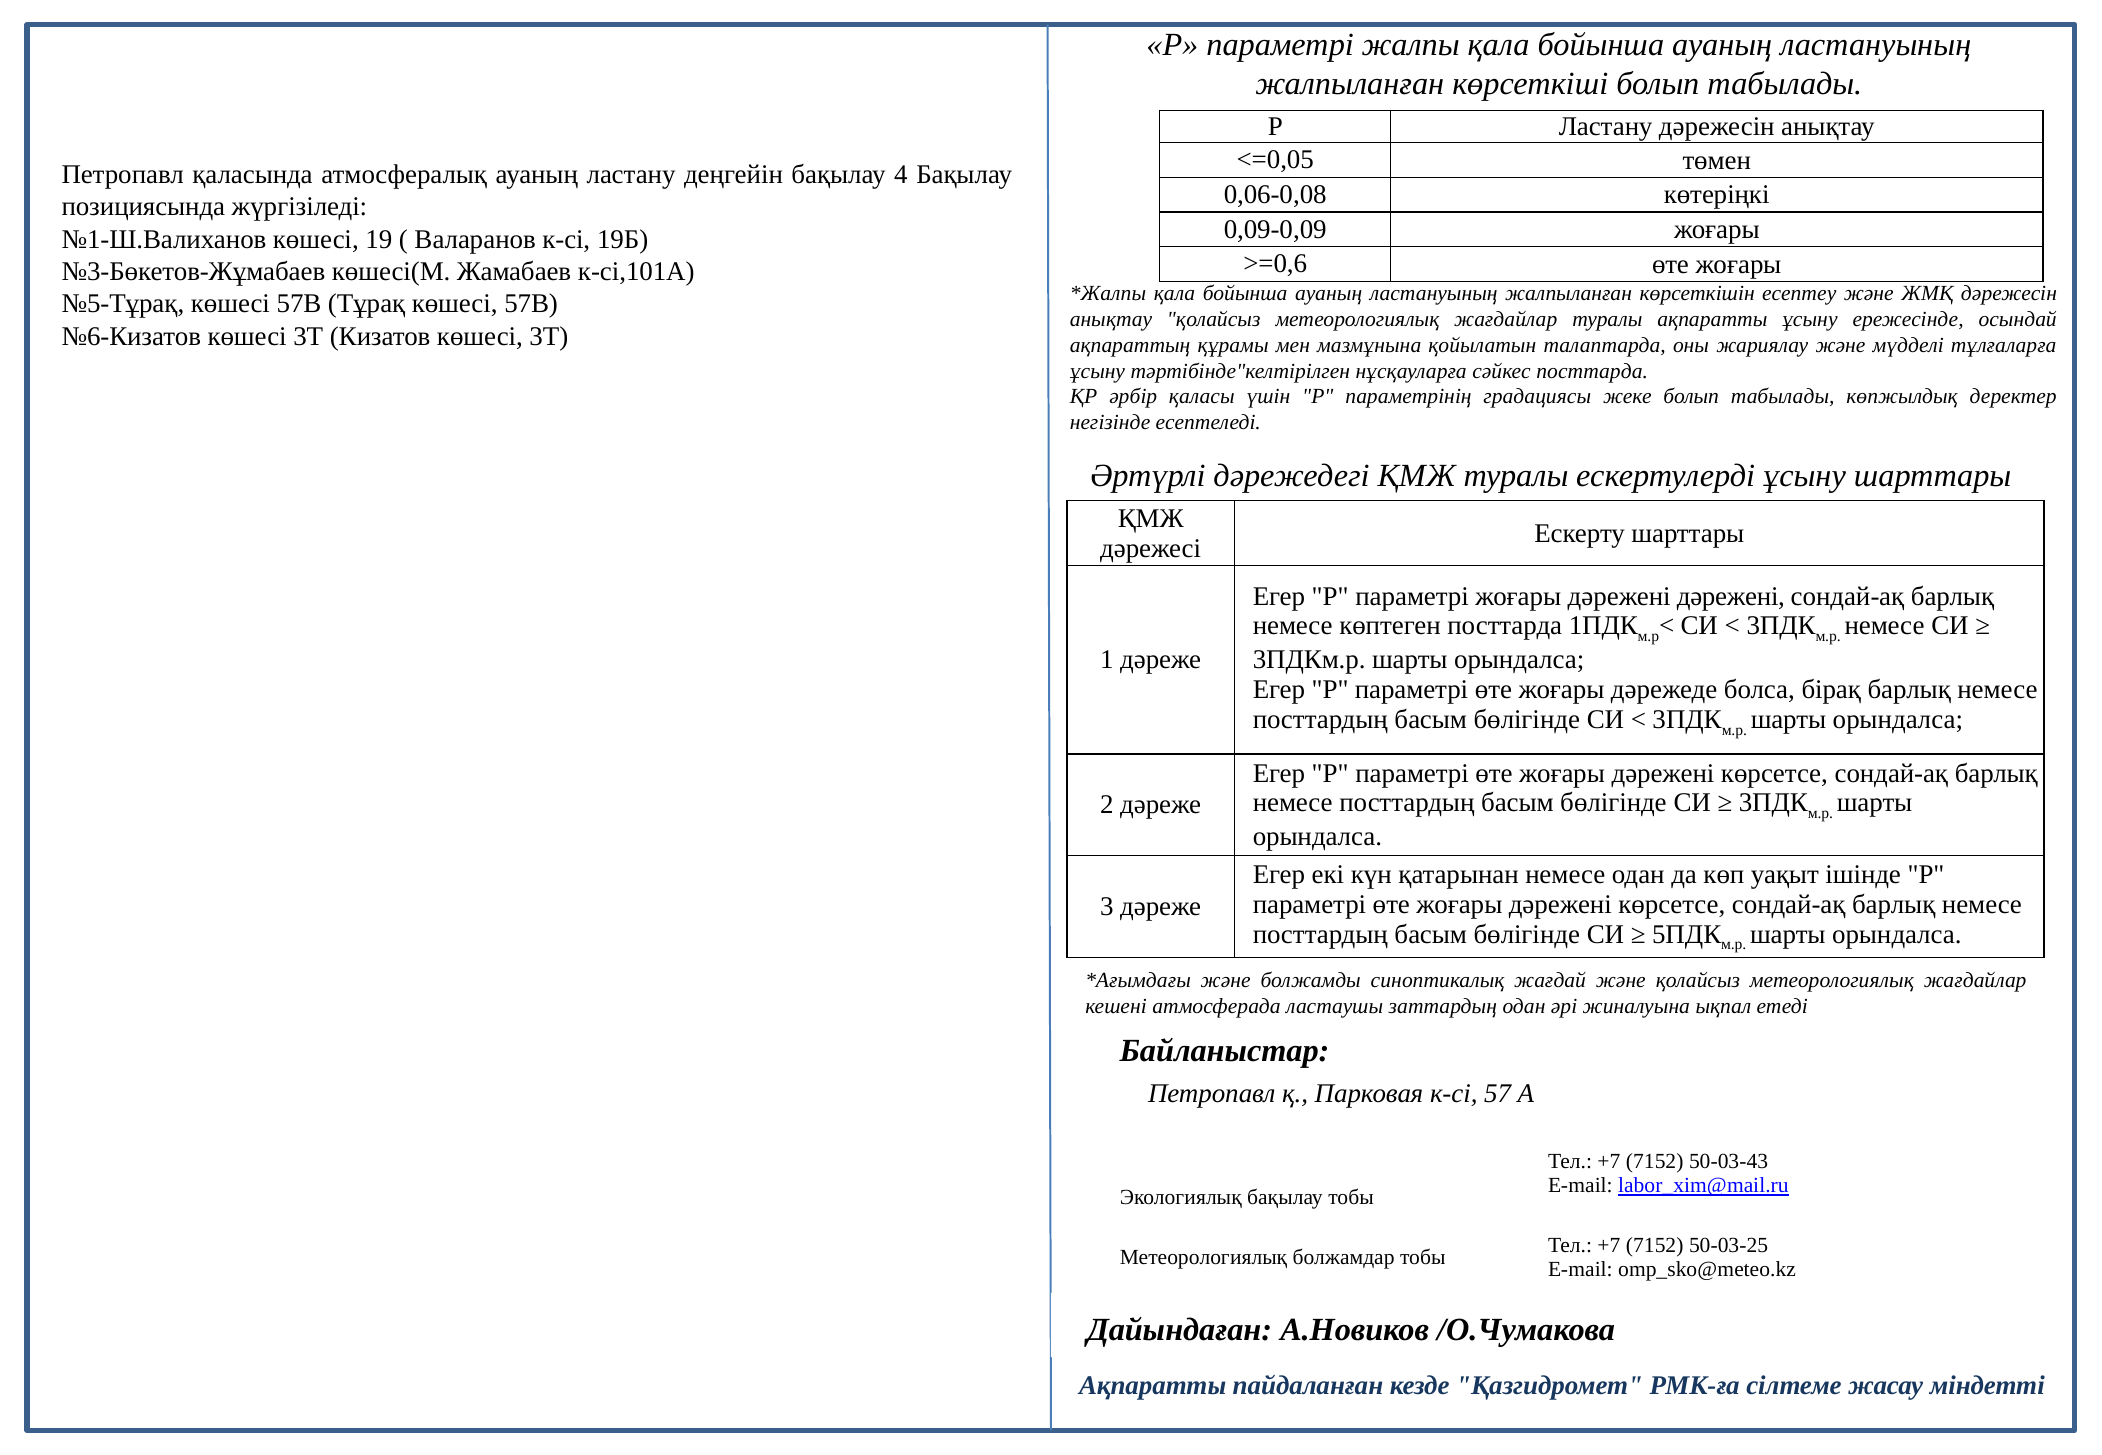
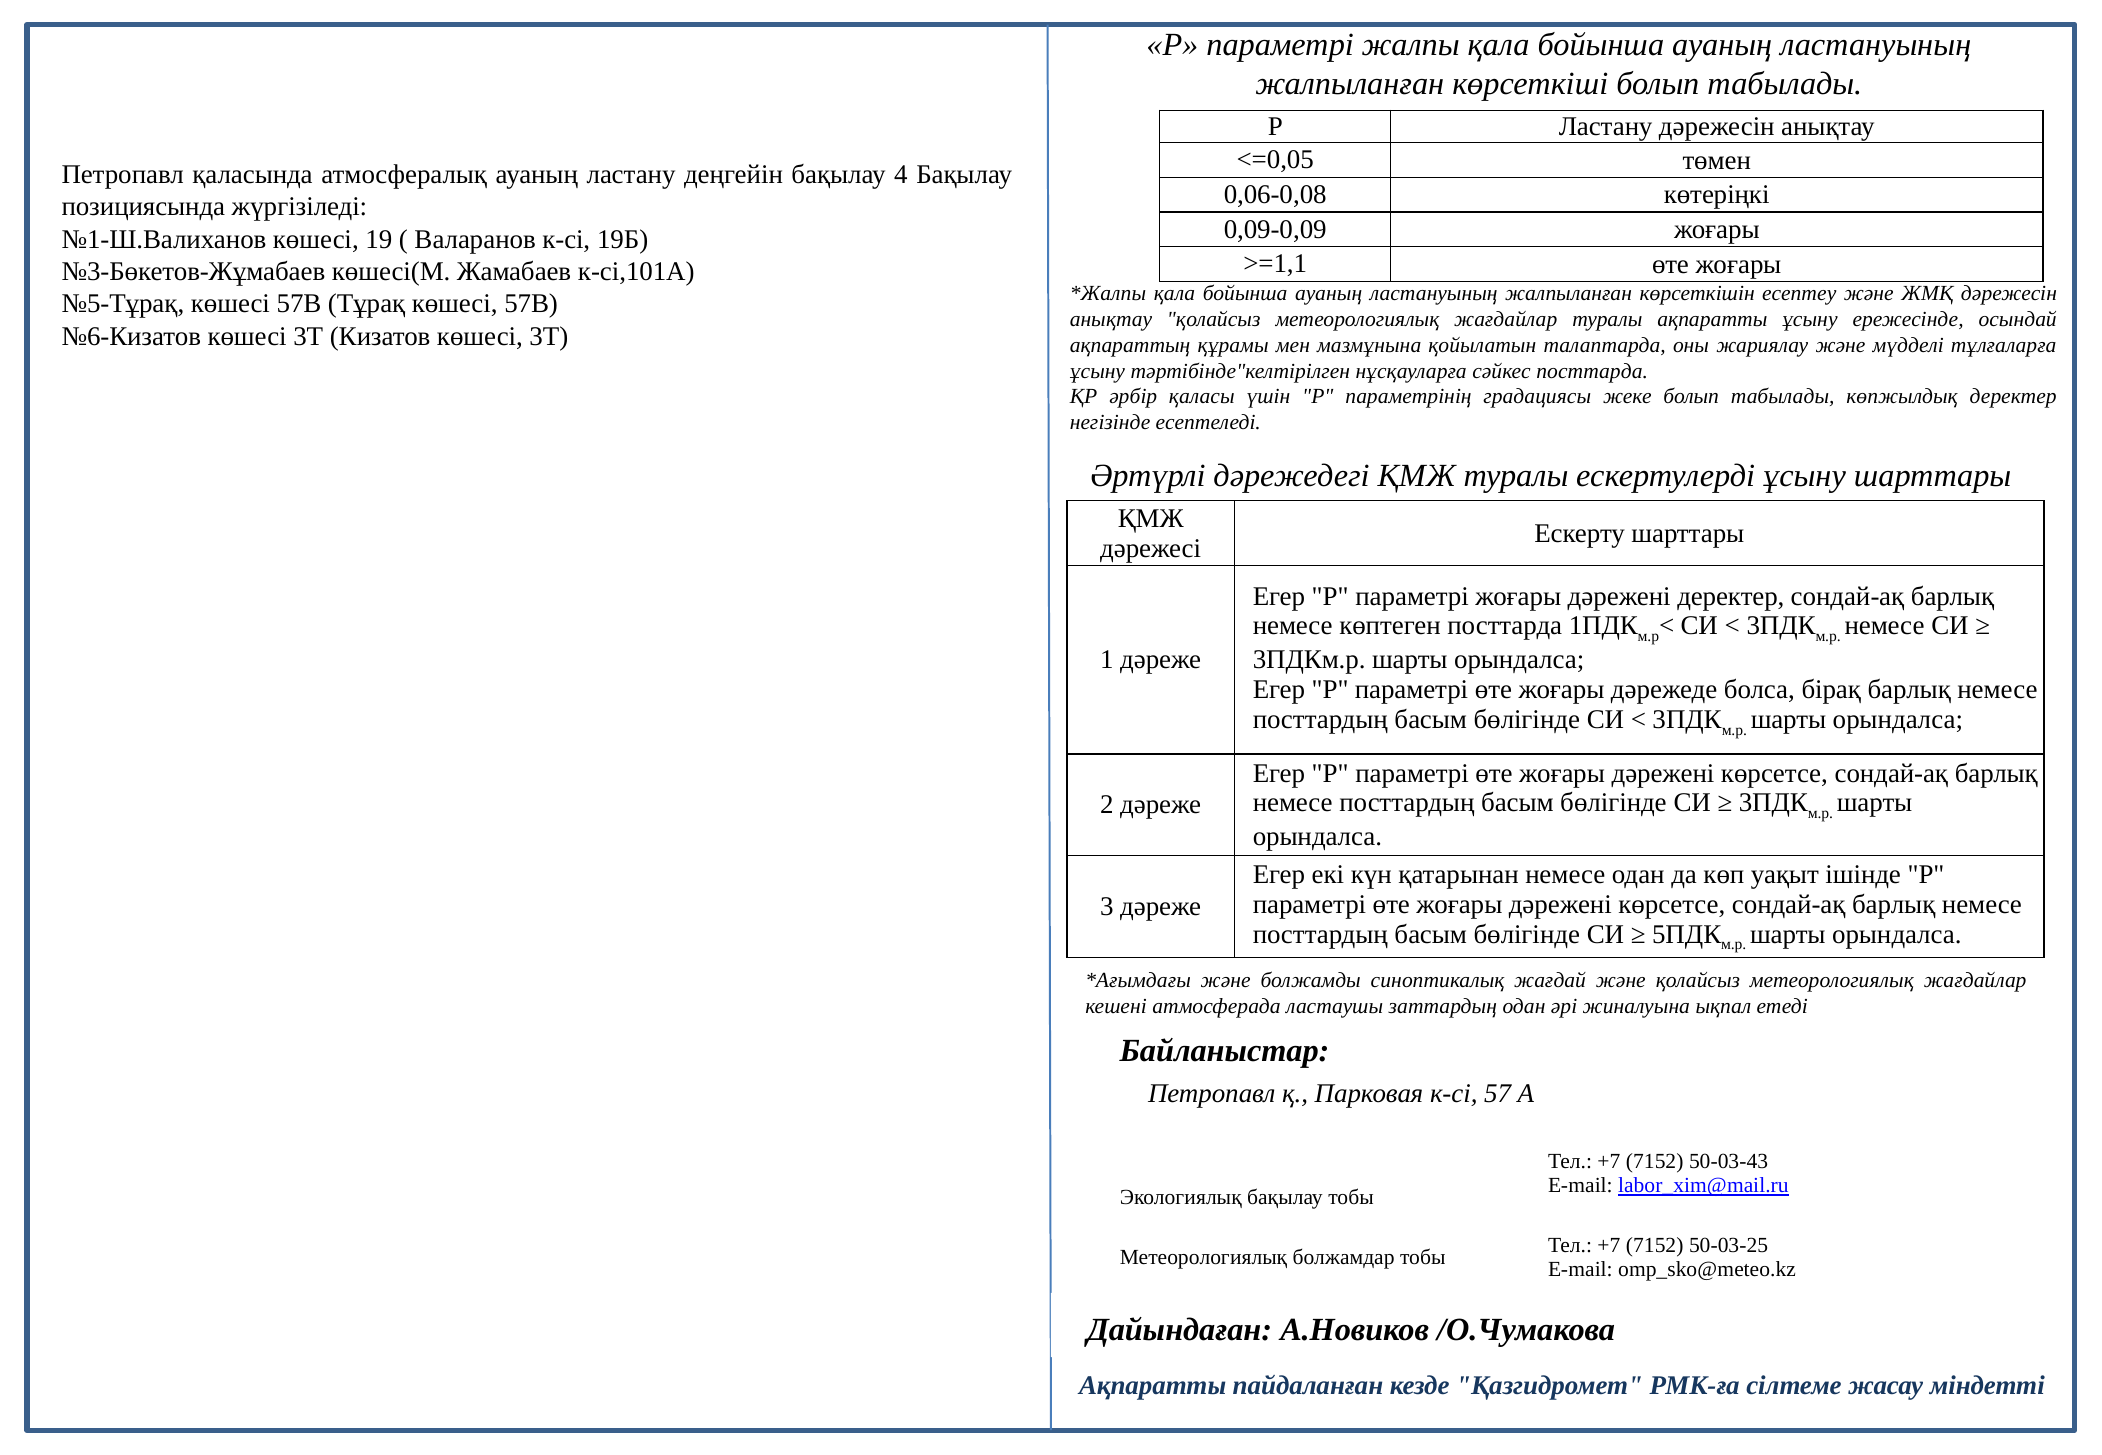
>=0,6: >=0,6 -> >=1,1
дәрежені дәрежені: дәрежені -> деректер
